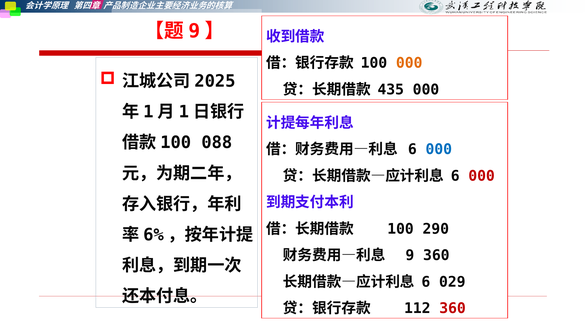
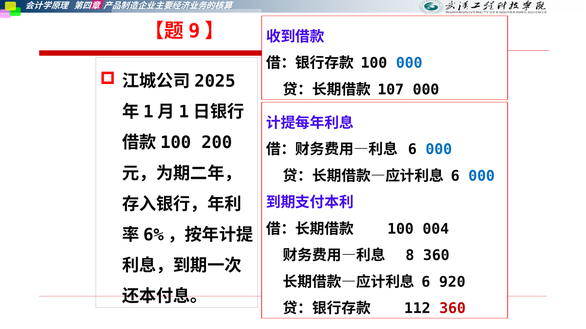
000 at (409, 63) colour: orange -> blue
435: 435 -> 107
088: 088 -> 200
000 at (482, 176) colour: red -> blue
290: 290 -> 004
9: 9 -> 8
029: 029 -> 920
